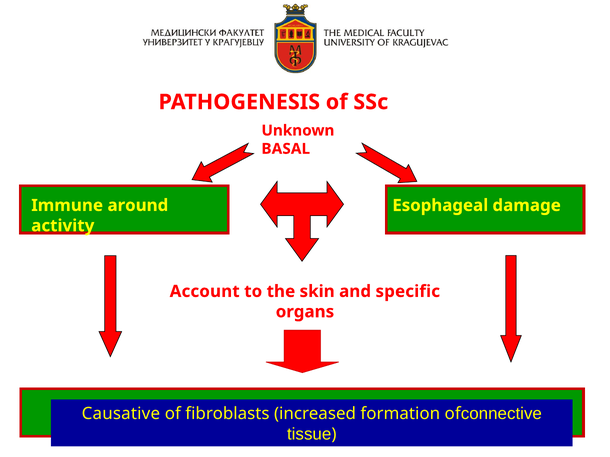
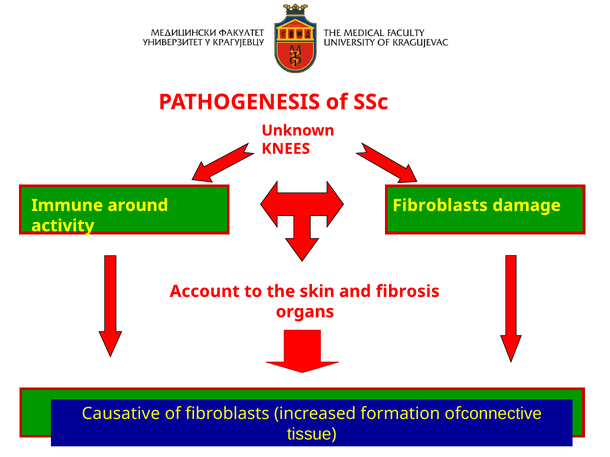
BASAL: BASAL -> KNEES
Esophageal at (440, 206): Esophageal -> Fibroblasts
specific: specific -> fibrosis
